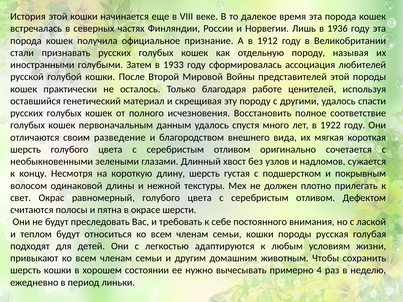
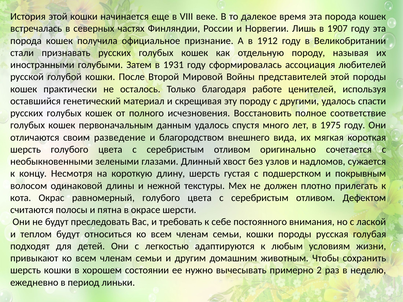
1936: 1936 -> 1907
1933: 1933 -> 1931
1922: 1922 -> 1975
свет: свет -> кота
4: 4 -> 2
